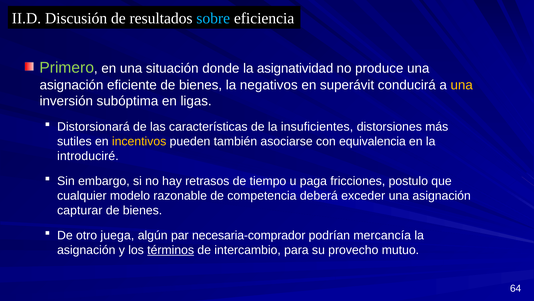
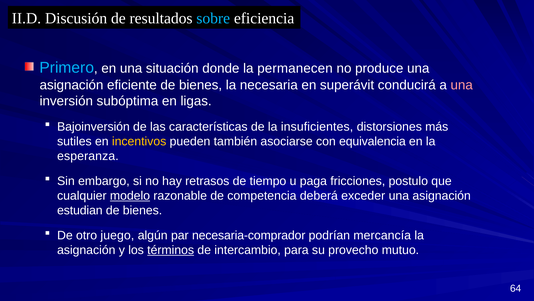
Primero colour: light green -> light blue
asignatividad: asignatividad -> permanecen
negativos: negativos -> necesaria
una at (462, 85) colour: yellow -> pink
Distorsionará: Distorsionará -> Bajoinversión
introduciré: introduciré -> esperanza
modelo underline: none -> present
capturar: capturar -> estudian
juega: juega -> juego
